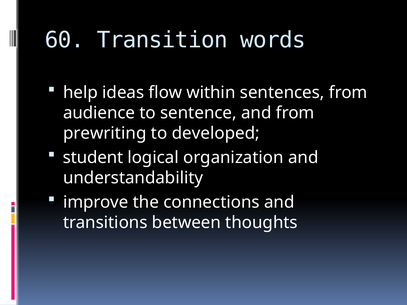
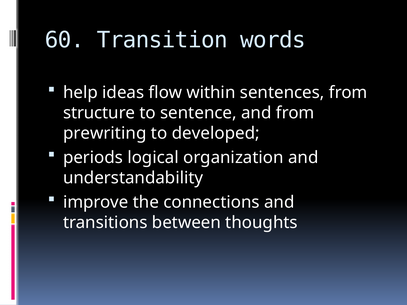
audience: audience -> structure
student: student -> periods
